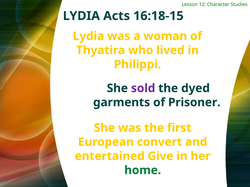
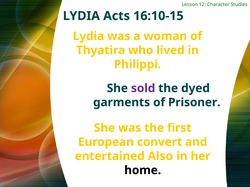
16:18-15: 16:18-15 -> 16:10-15
Give: Give -> Also
home colour: green -> black
